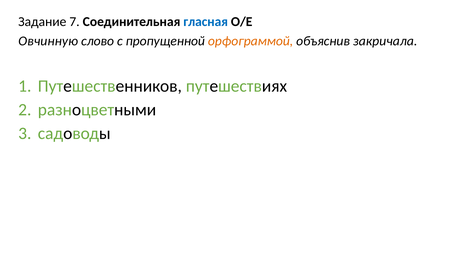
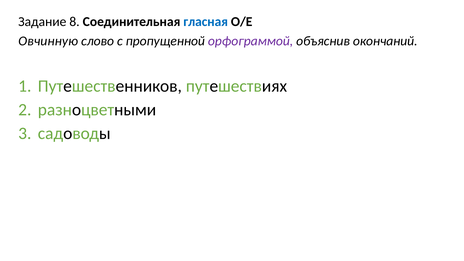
7: 7 -> 8
орфограммой colour: orange -> purple
закричала: закричала -> окончаний
